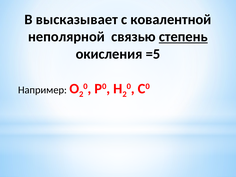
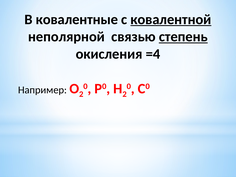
высказывает: высказывает -> ковалентные
ковалентной underline: none -> present
=5: =5 -> =4
